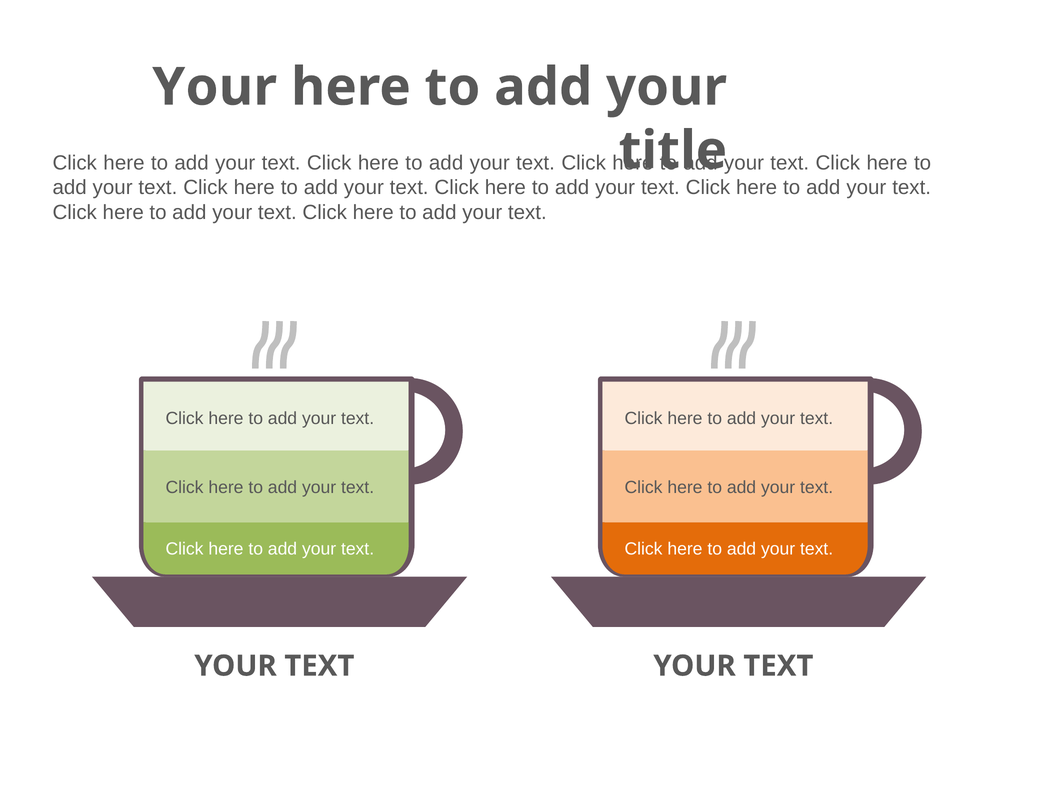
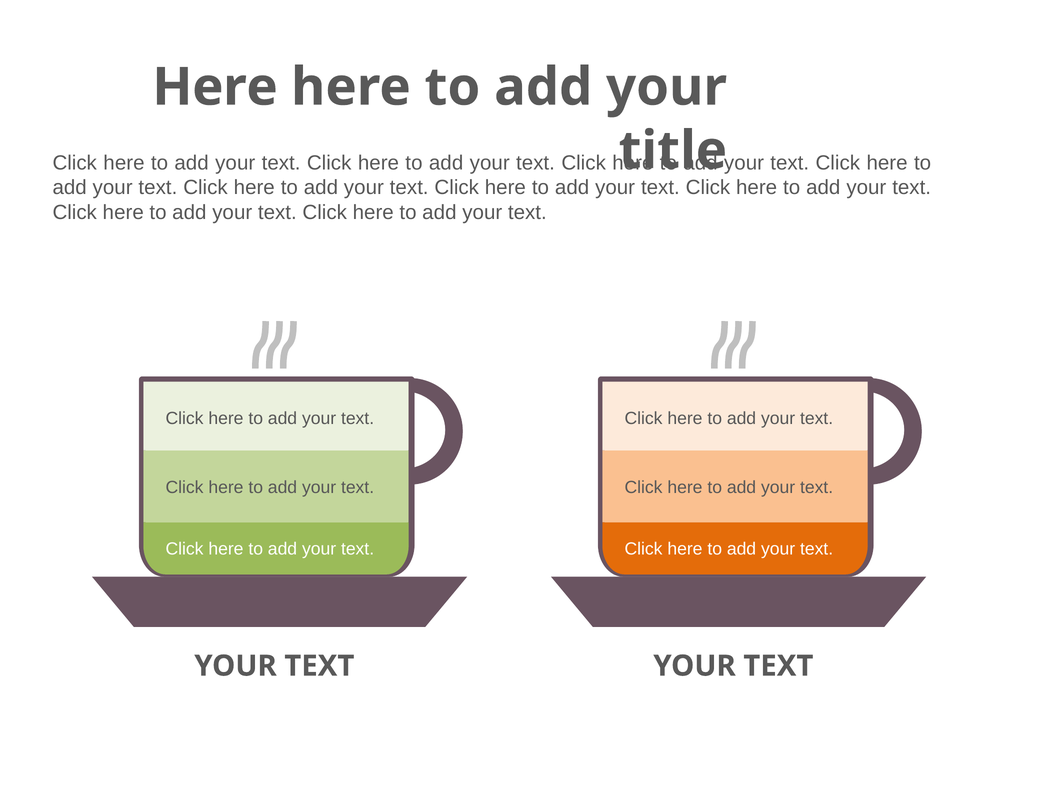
Your at (215, 87): Your -> Here
